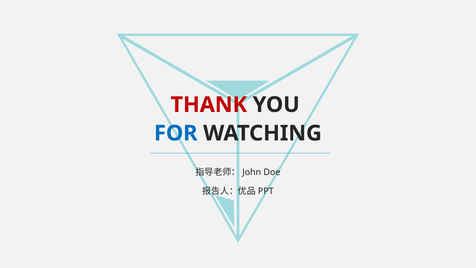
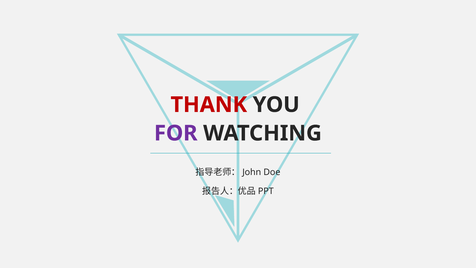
FOR colour: blue -> purple
